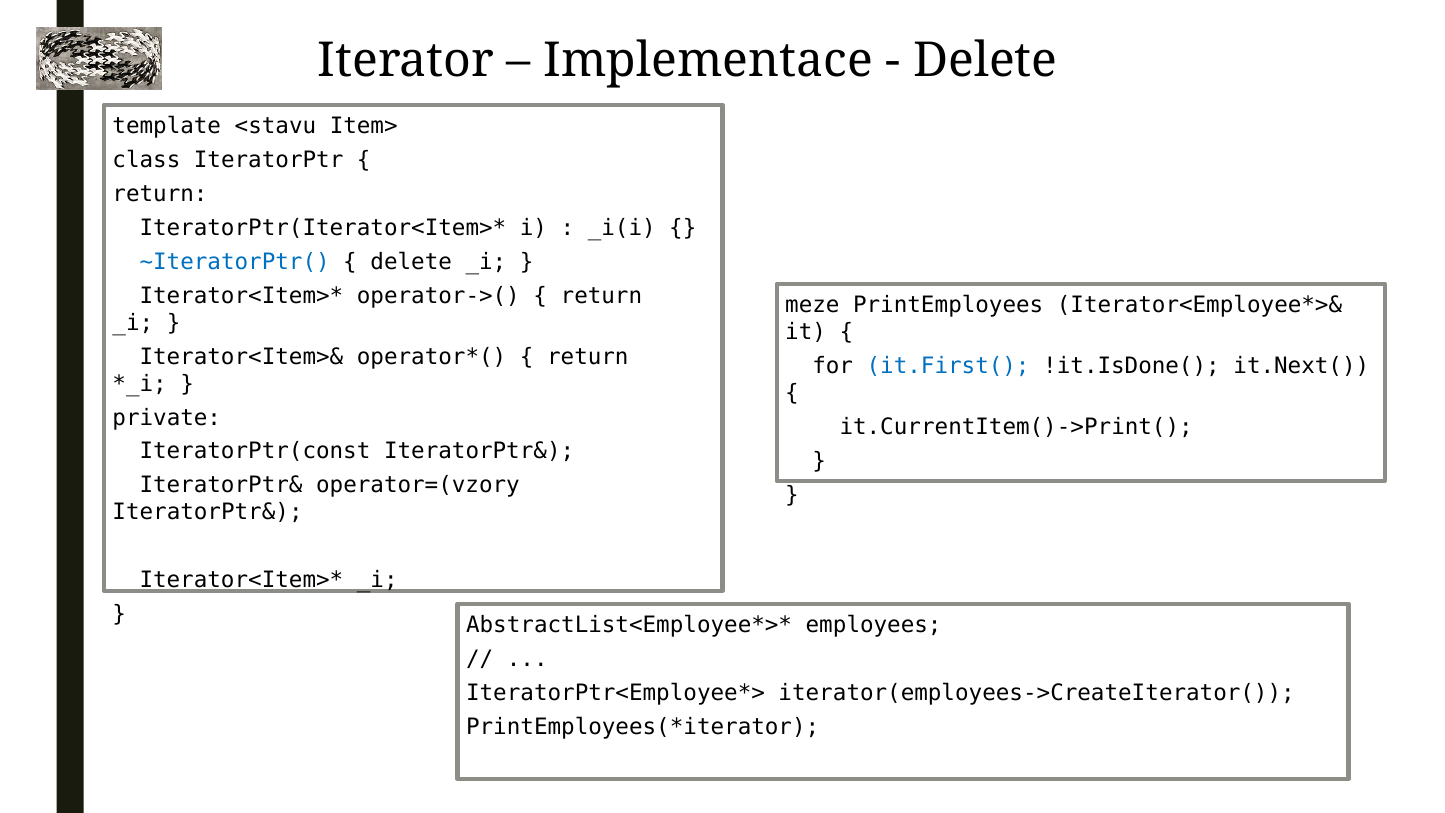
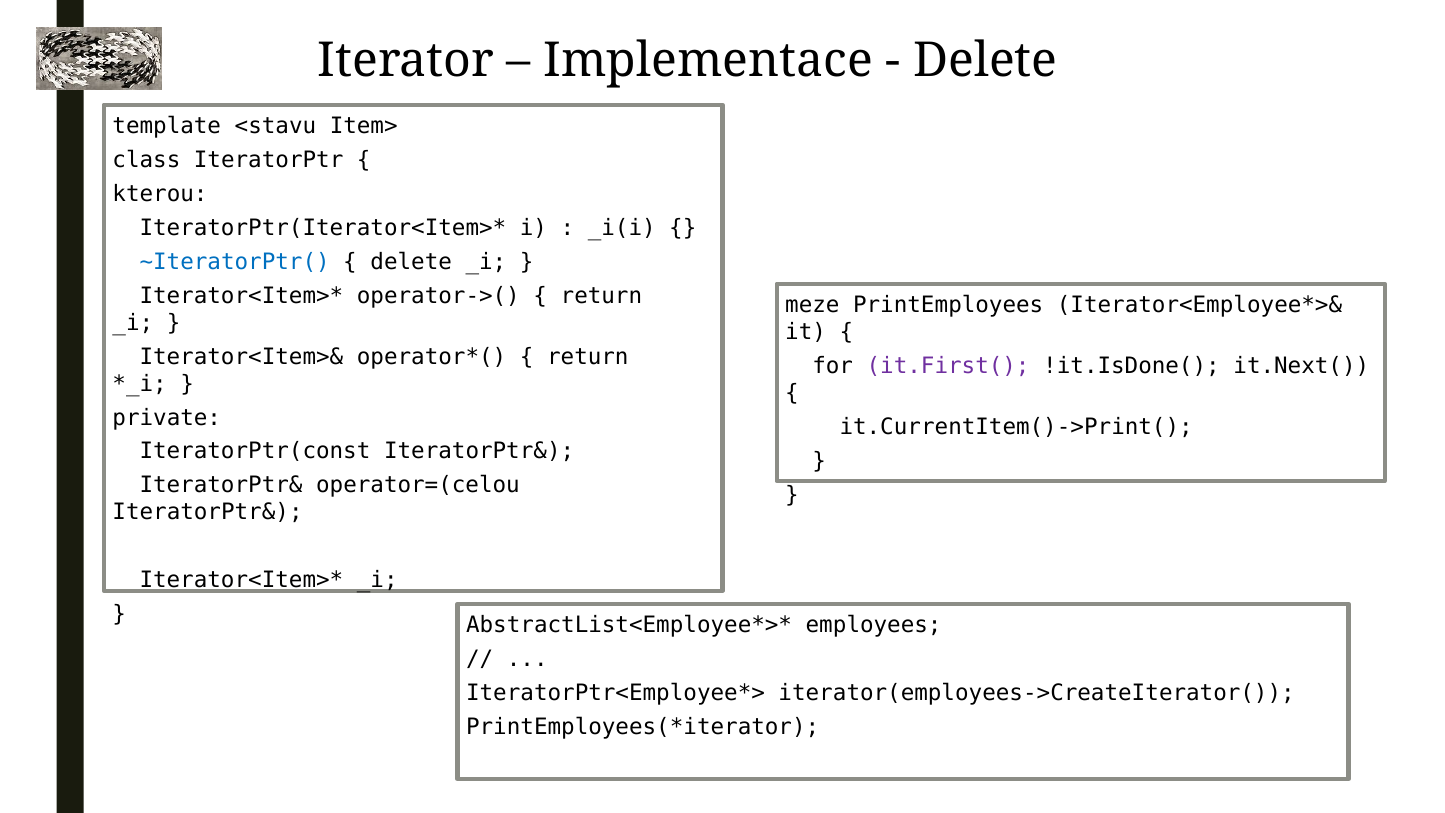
return at (160, 194): return -> kterou
it.First( colour: blue -> purple
operator=(vzory: operator=(vzory -> operator=(celou
